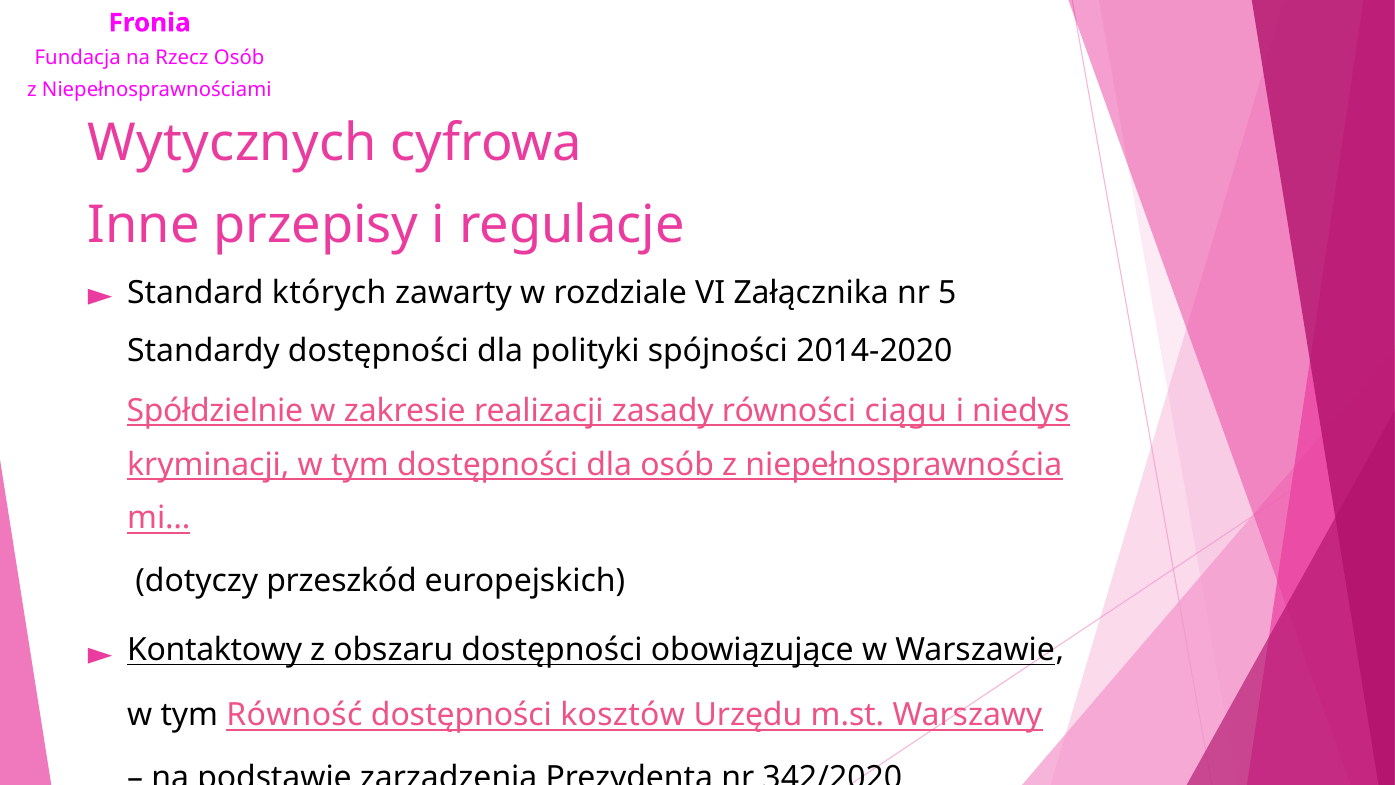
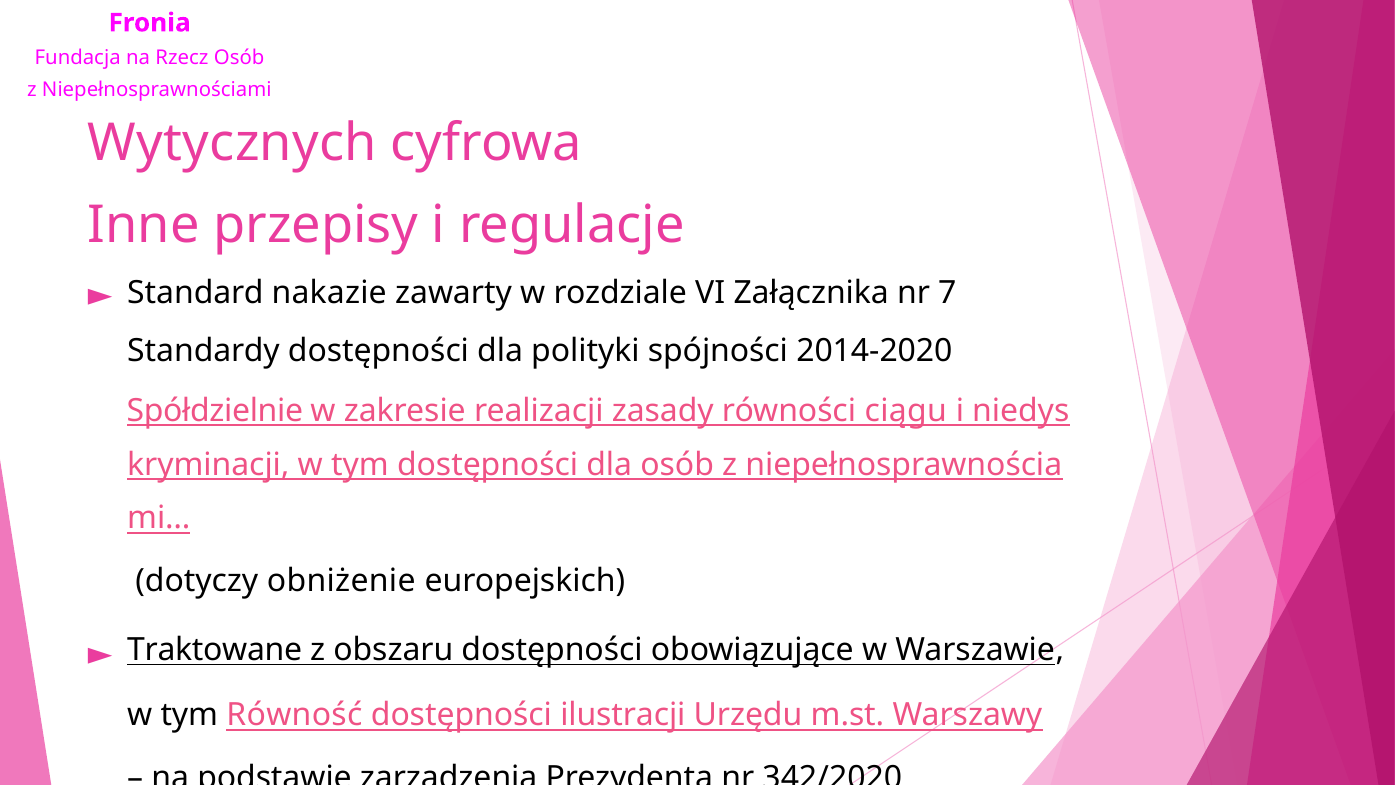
których: których -> nakazie
5: 5 -> 7
przeszkód: przeszkód -> obniżenie
Kontaktowy: Kontaktowy -> Traktowane
kosztów: kosztów -> ilustracji
